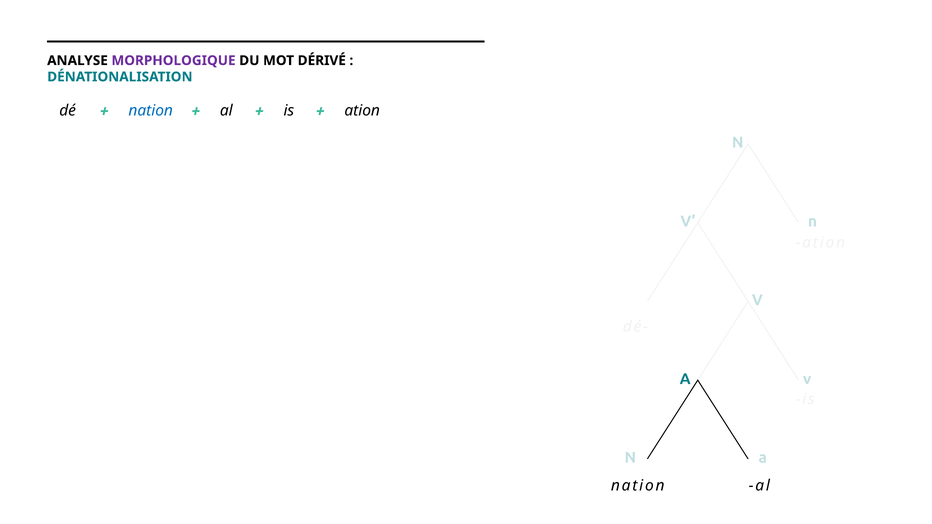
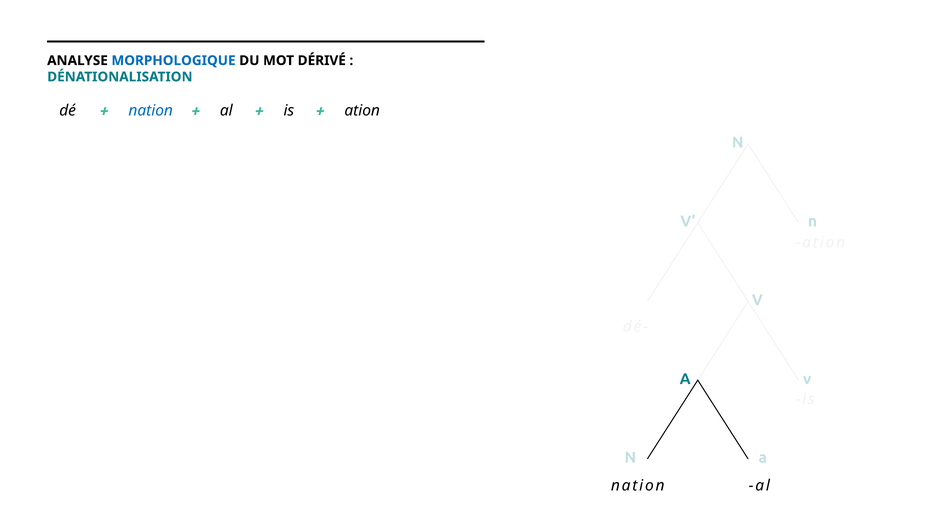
MORPHOLOGIQUE colour: purple -> blue
